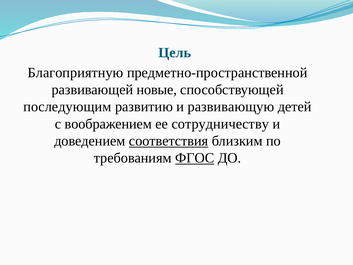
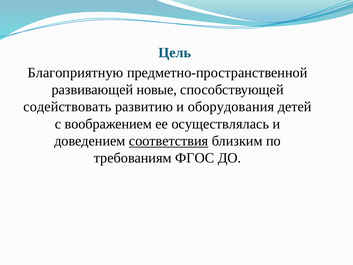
последующим: последующим -> содействовать
развивающую: развивающую -> оборудования
сотрудничеству: сотрудничеству -> осуществлялась
ФГОС underline: present -> none
